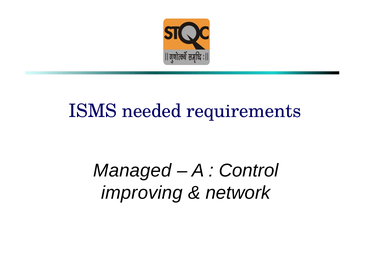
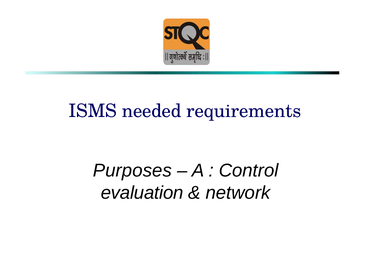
Managed: Managed -> Purposes
improving: improving -> evaluation
